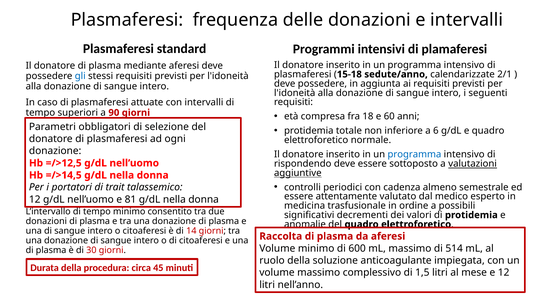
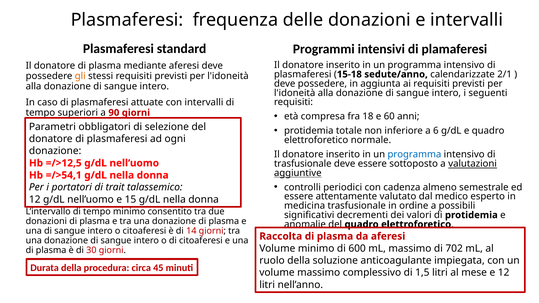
gli colour: blue -> orange
rispondendo at (303, 164): rispondendo -> trasfusionale
=/>14,5: =/>14,5 -> =/>54,1
81: 81 -> 15
514: 514 -> 702
